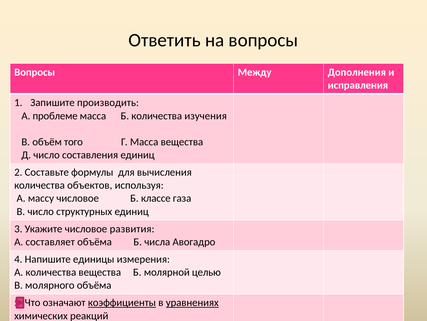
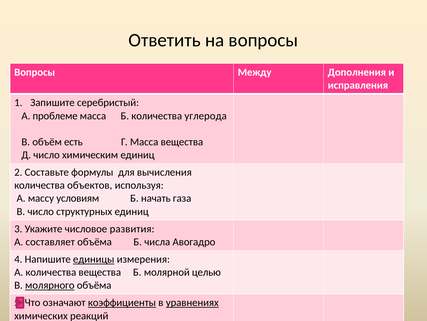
производить: производить -> серебристый
изучения: изучения -> углерода
того: того -> есть
составления: составления -> химическим
массу числовое: числовое -> условиям
классе: классе -> начать
единицы underline: none -> present
молярного underline: none -> present
